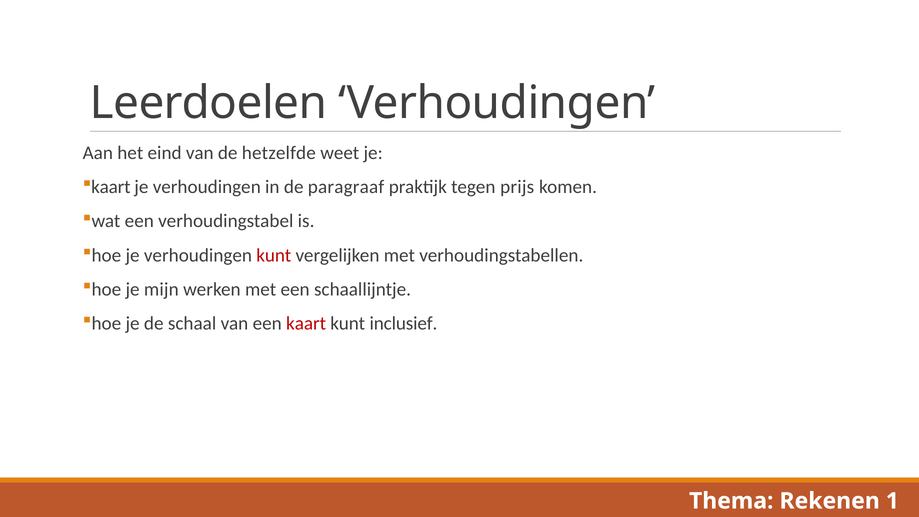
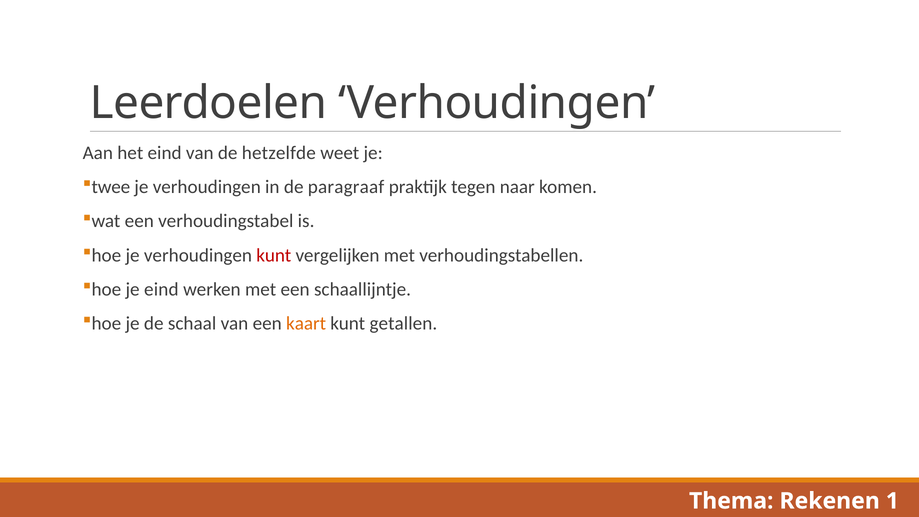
kaart at (111, 187): kaart -> twee
prijs: prijs -> naar
je mijn: mijn -> eind
kaart at (306, 323) colour: red -> orange
inclusief: inclusief -> getallen
